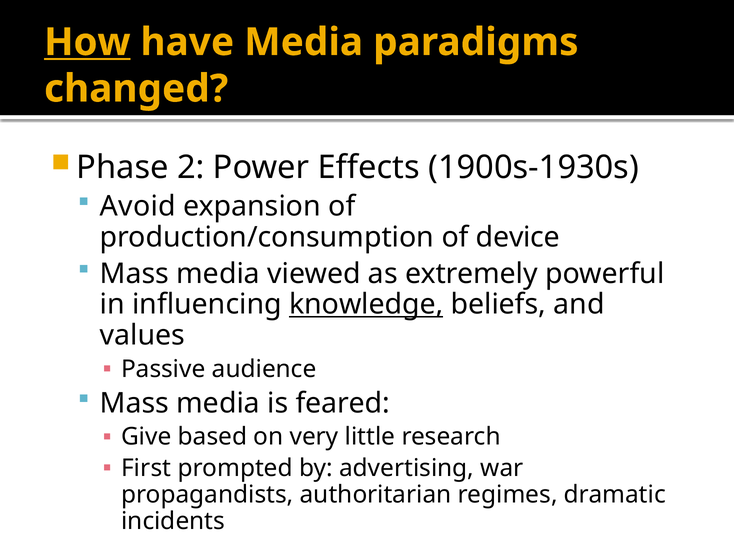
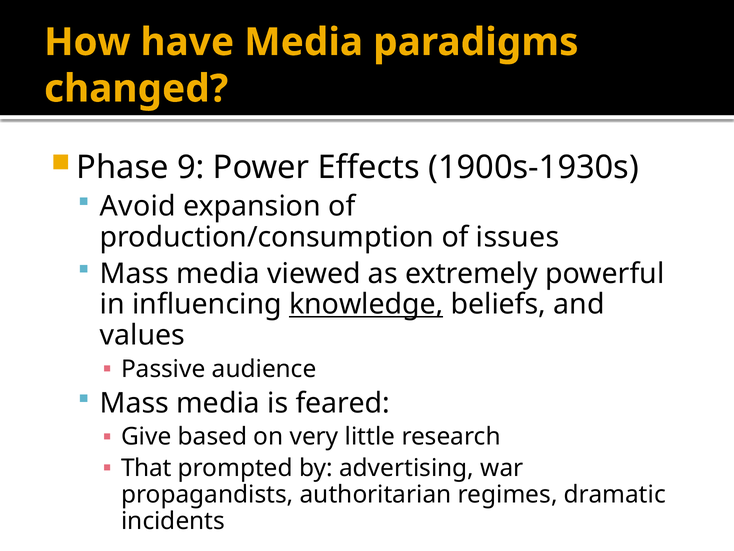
How underline: present -> none
2: 2 -> 9
device: device -> issues
First: First -> That
